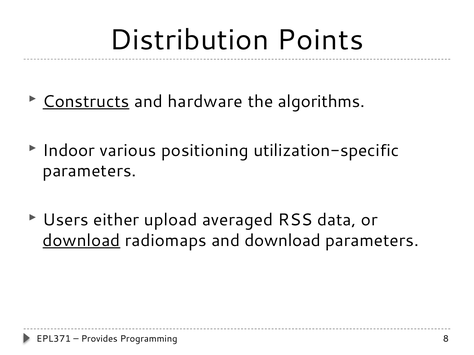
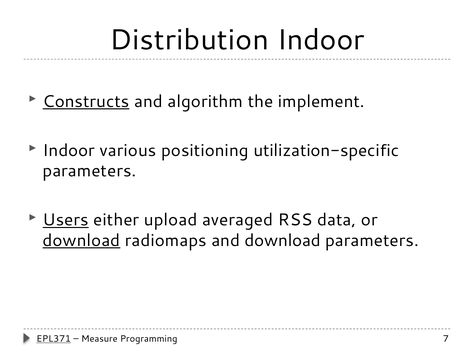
Distribution Points: Points -> Indoor
hardware: hardware -> algorithm
algorithms: algorithms -> implement
Users underline: none -> present
EPL371 underline: none -> present
Provides: Provides -> Measure
8: 8 -> 7
